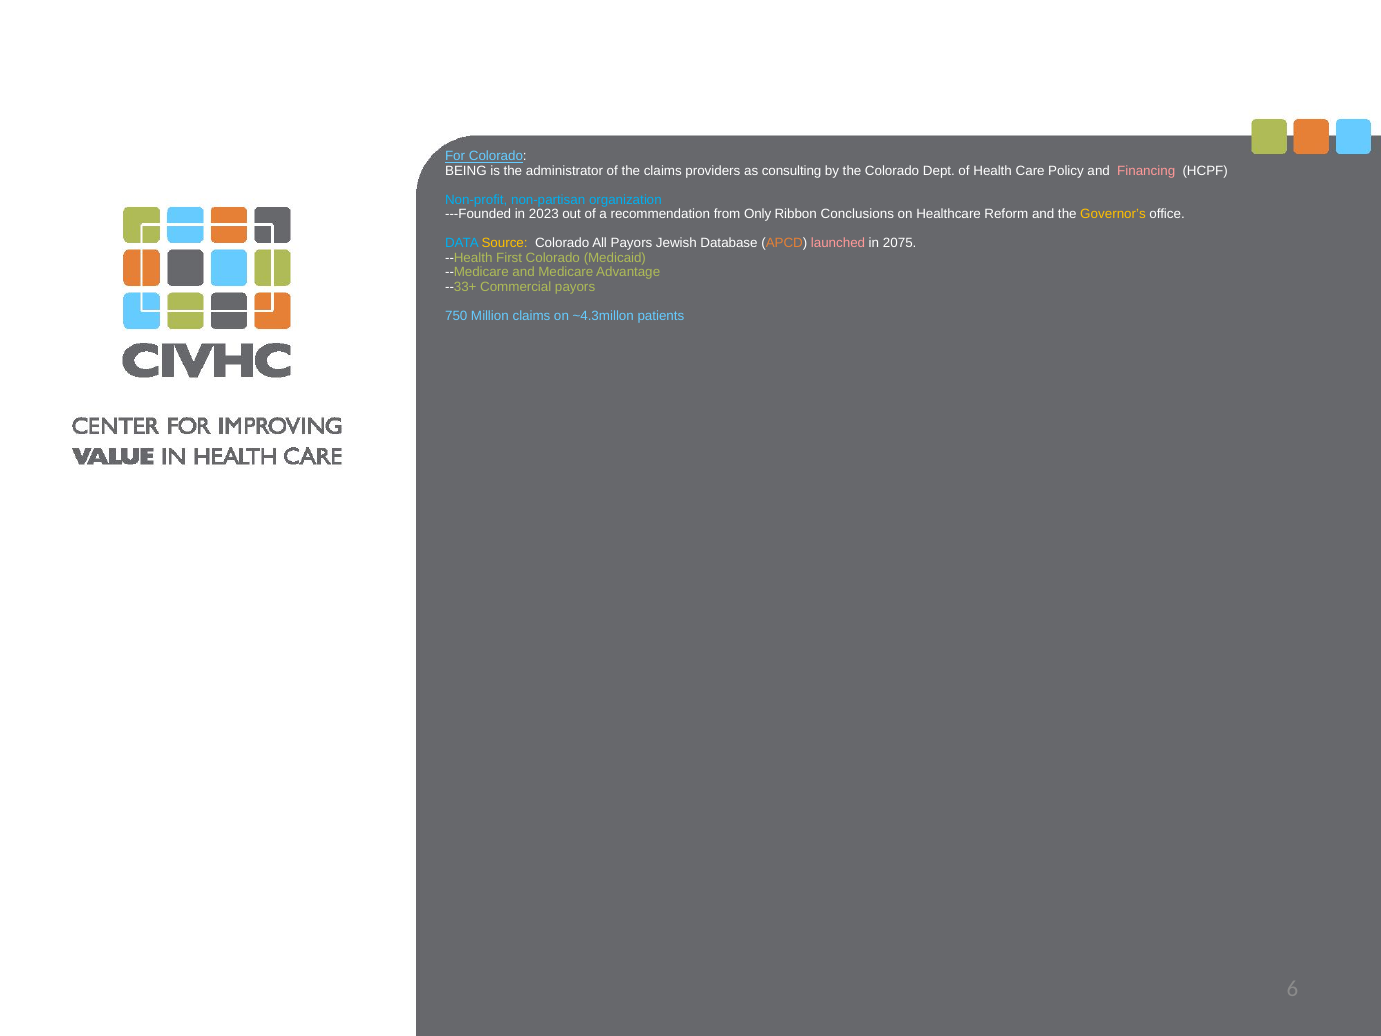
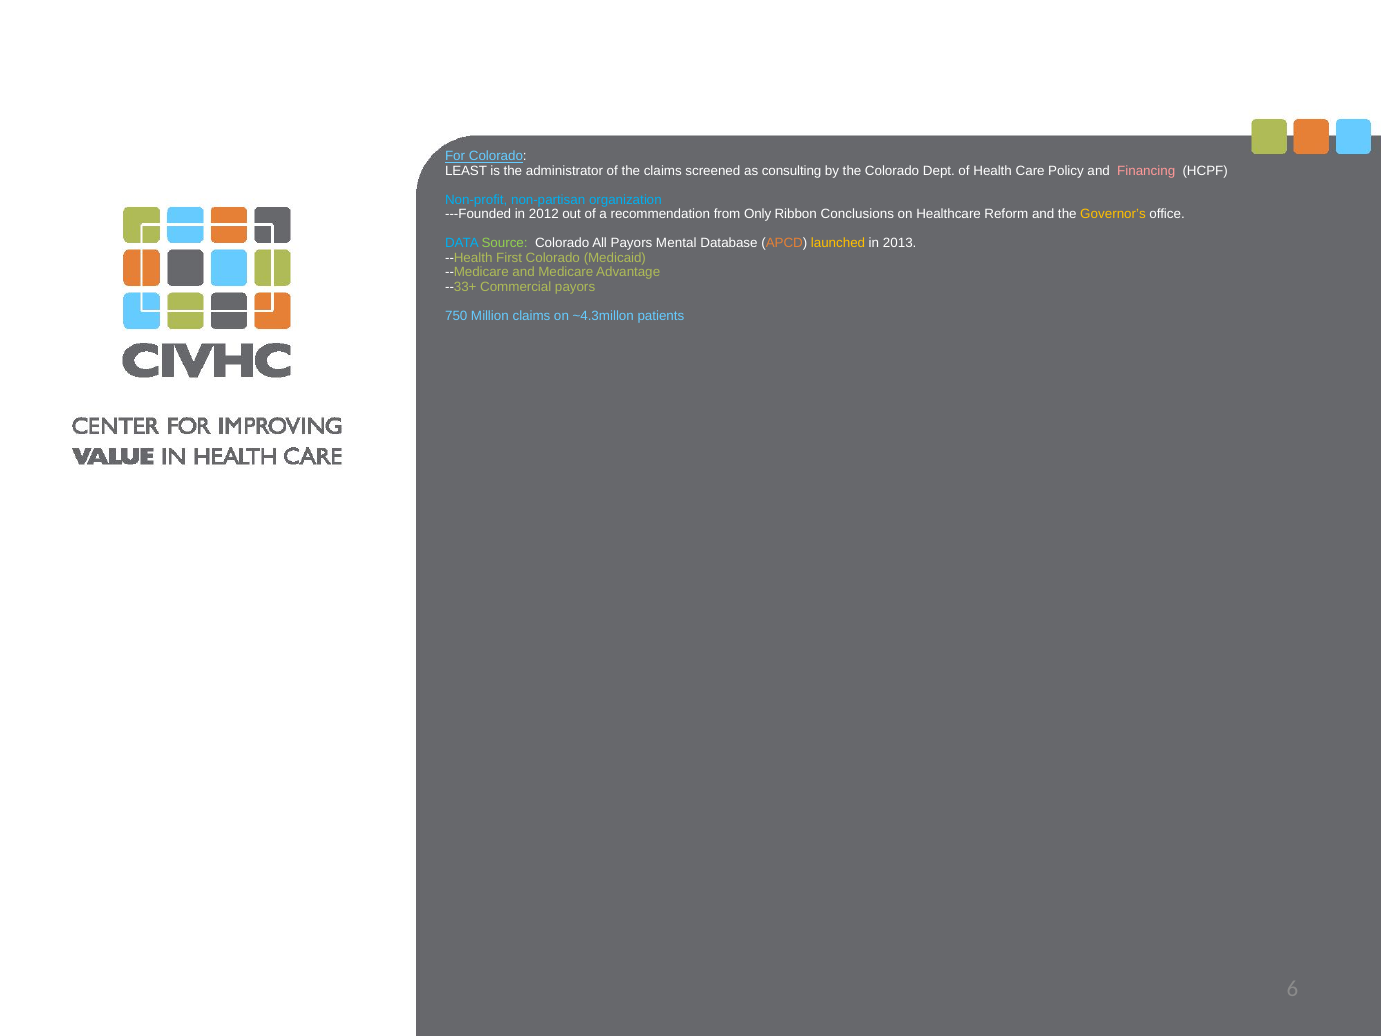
BEING: BEING -> LEAST
providers: providers -> screened
2023: 2023 -> 2012
Source colour: yellow -> light green
Jewish: Jewish -> Mental
launched colour: pink -> yellow
2075: 2075 -> 2013
